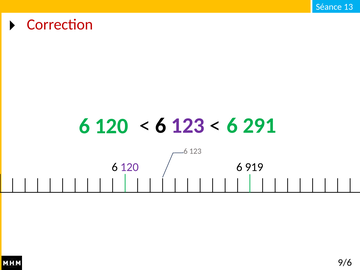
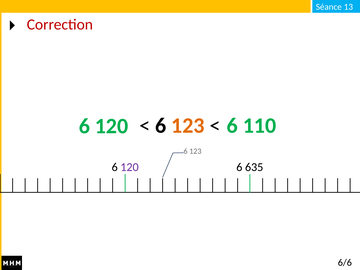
123 at (188, 126) colour: purple -> orange
291: 291 -> 110
919: 919 -> 635
9/6: 9/6 -> 6/6
